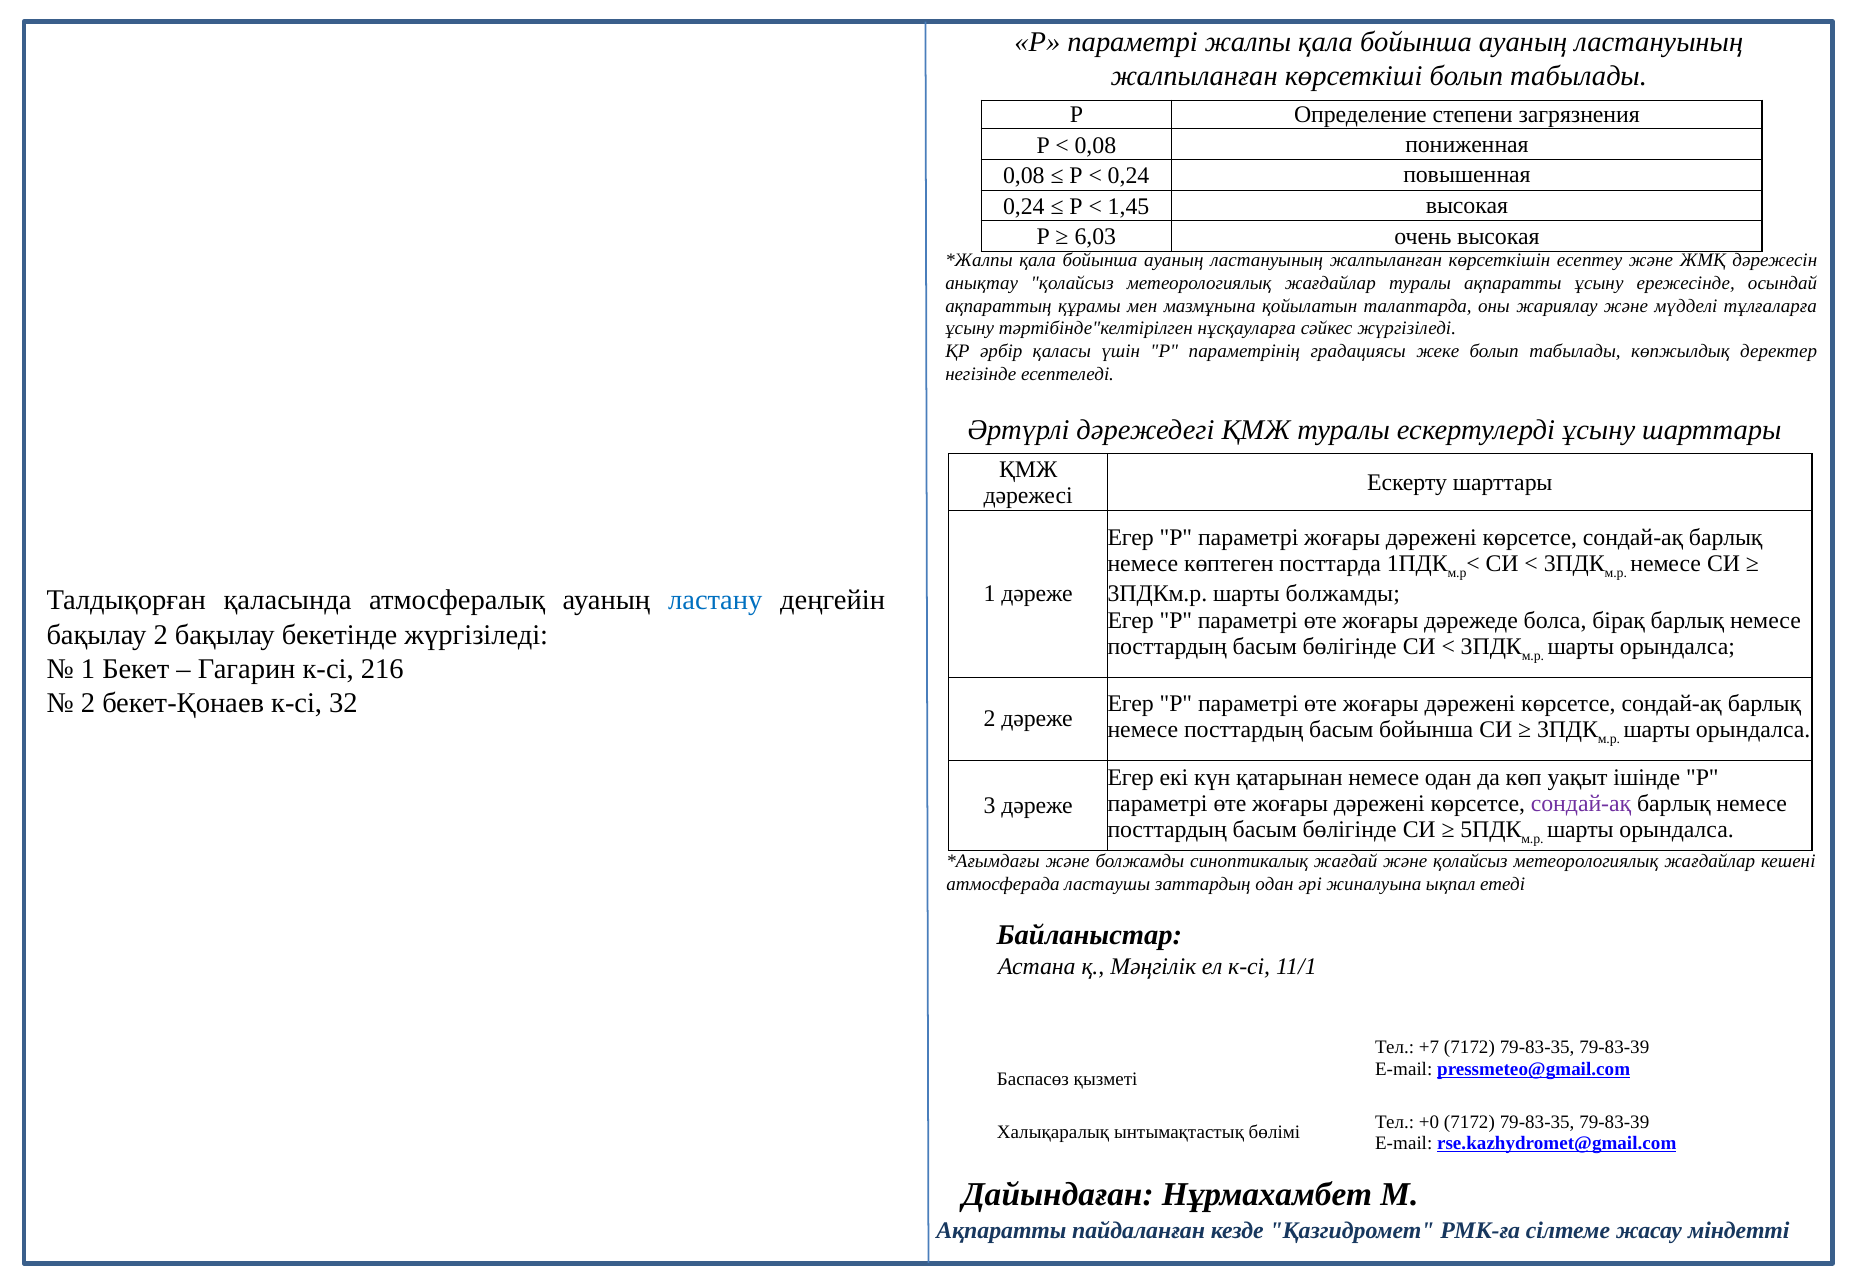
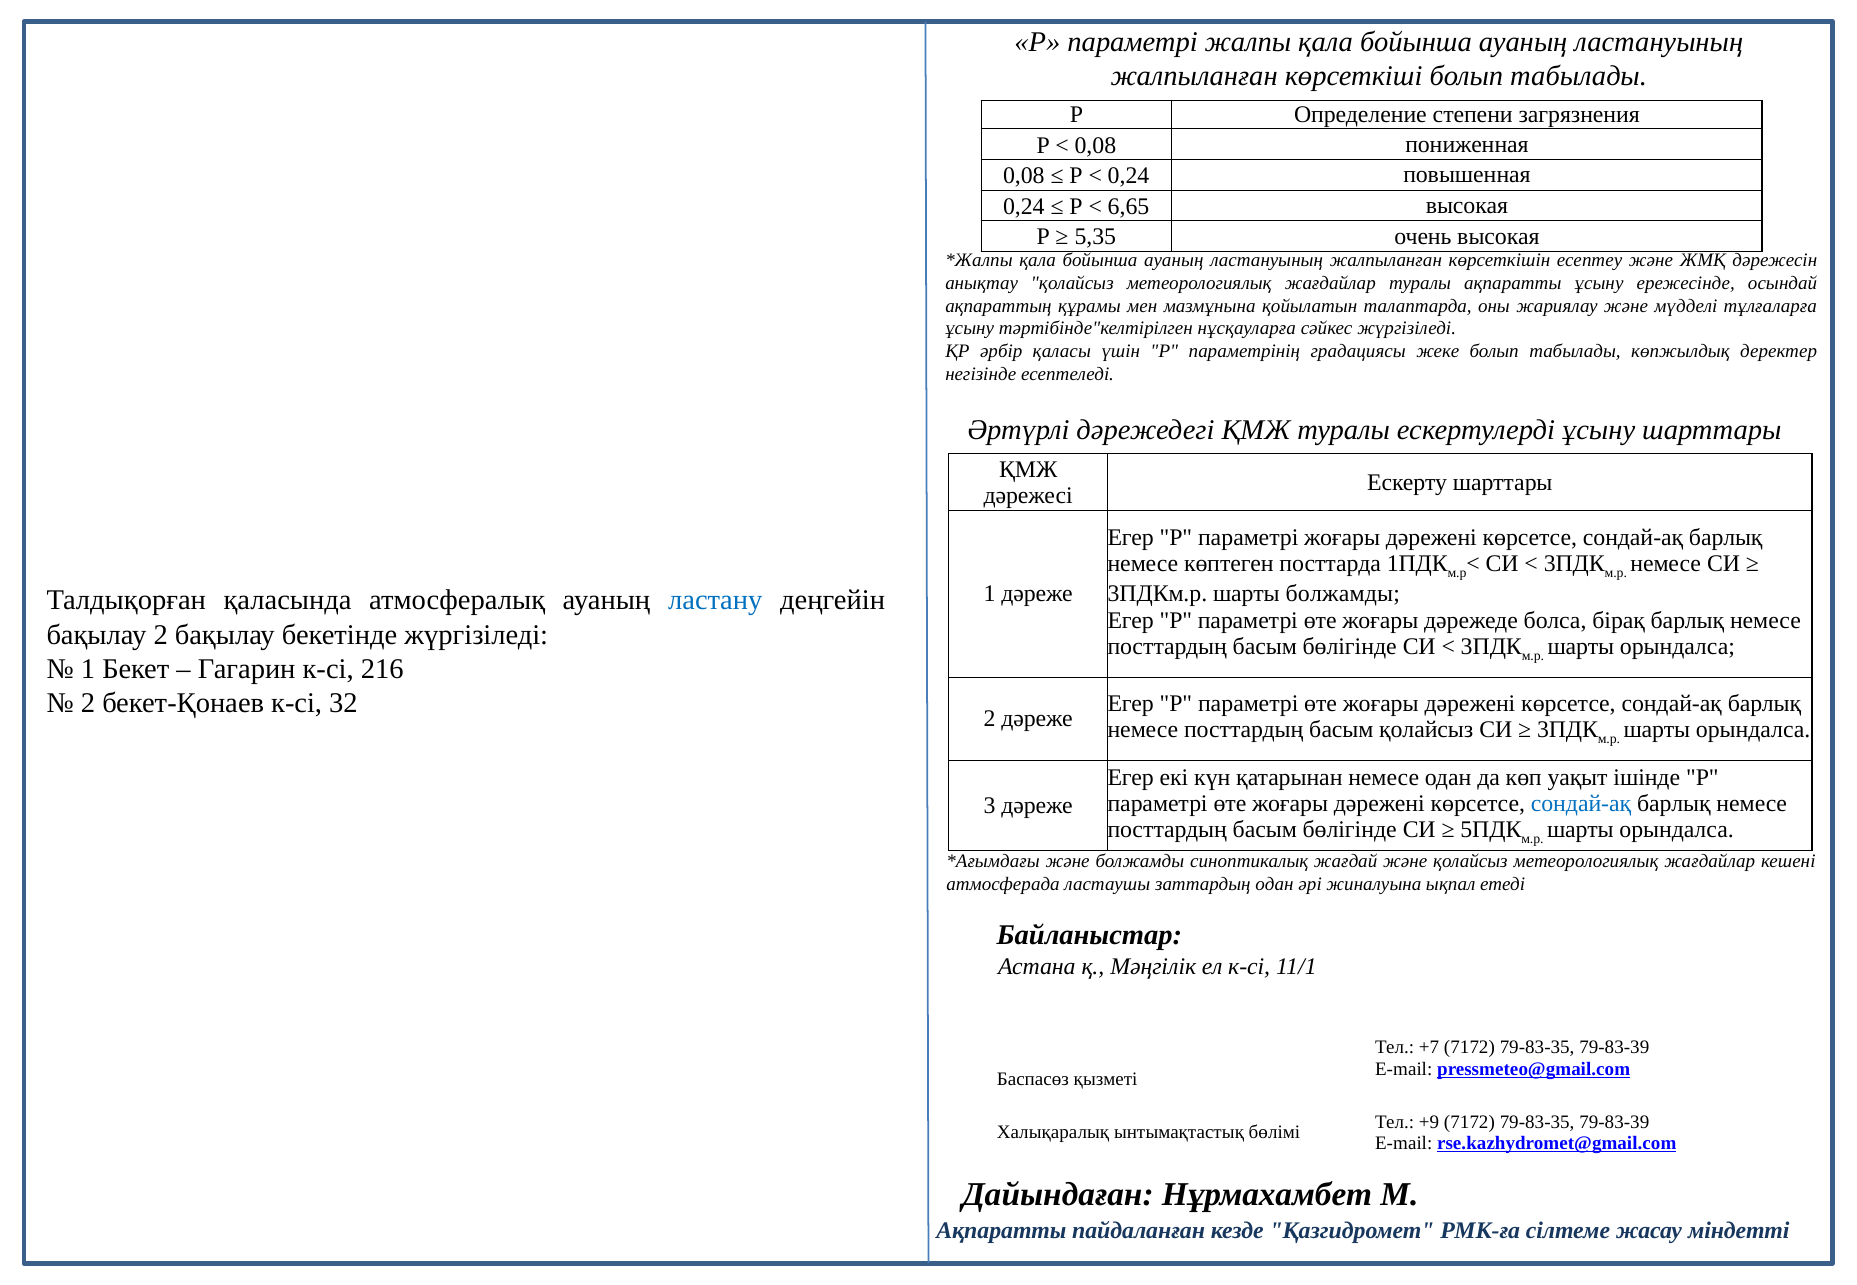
1,45: 1,45 -> 6,65
6,03: 6,03 -> 5,35
басым бойынша: бойынша -> қолайсыз
сондай-ақ at (1581, 804) colour: purple -> blue
+0: +0 -> +9
